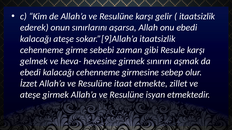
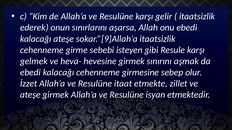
zaman: zaman -> isteyen
